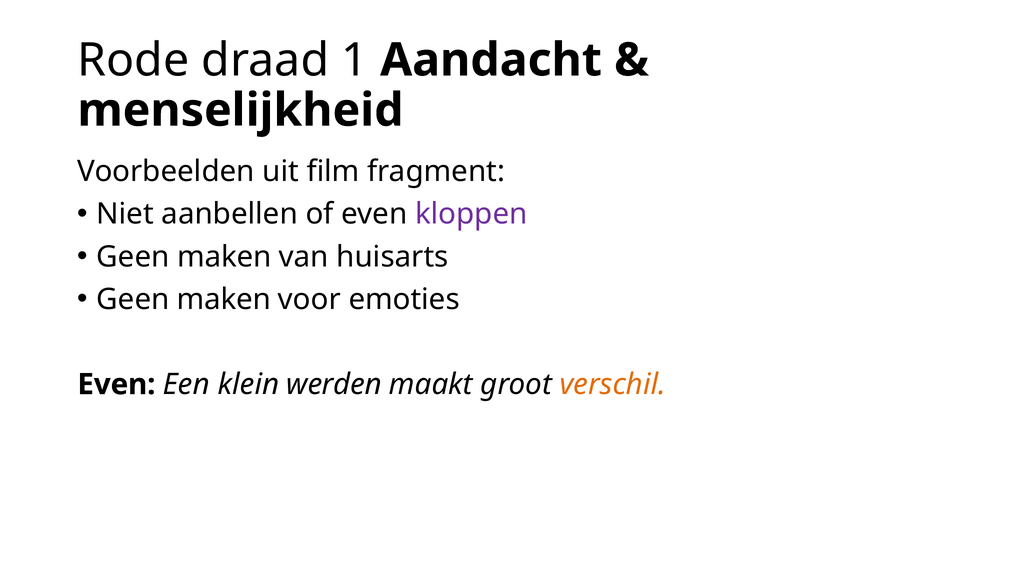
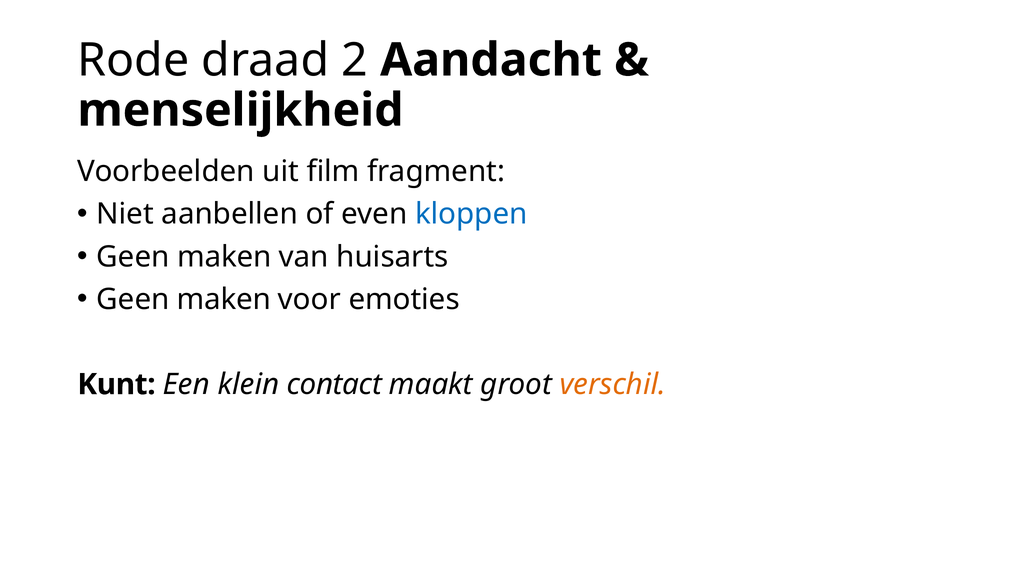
1: 1 -> 2
kloppen colour: purple -> blue
Even at (116, 384): Even -> Kunt
werden: werden -> contact
